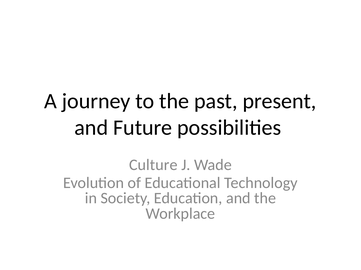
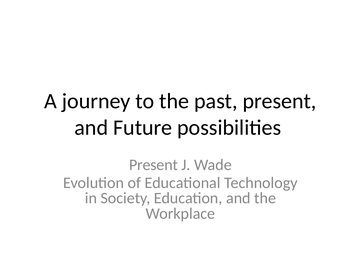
Culture at (153, 165): Culture -> Present
